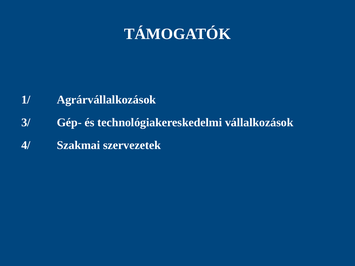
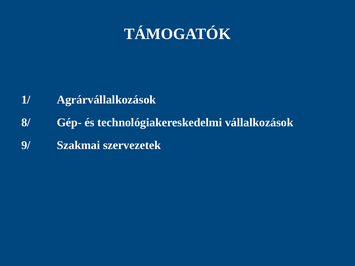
3/: 3/ -> 8/
4/: 4/ -> 9/
